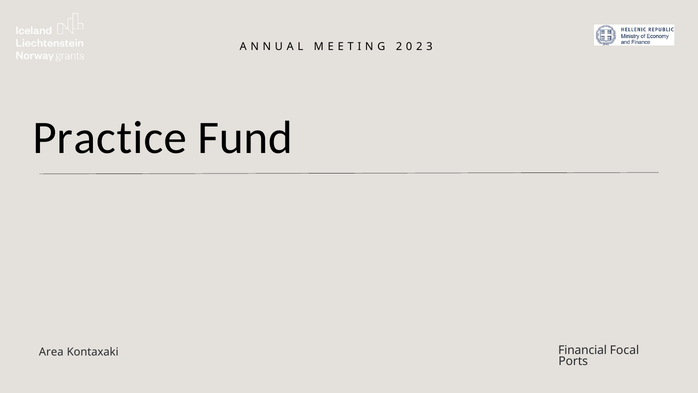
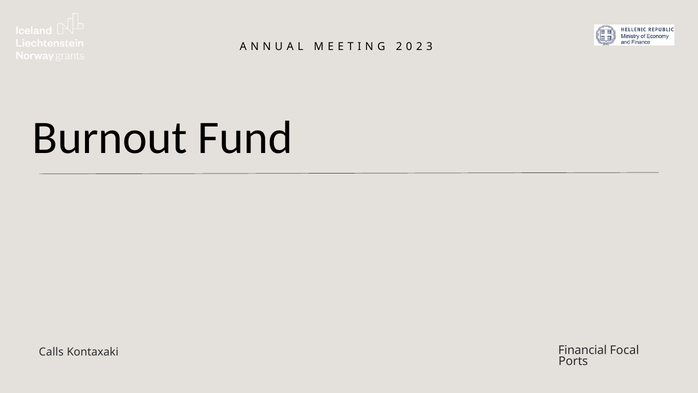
Practice: Practice -> Burnout
Area: Area -> Calls
